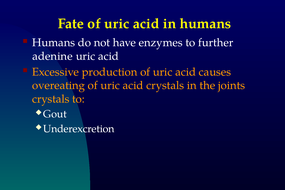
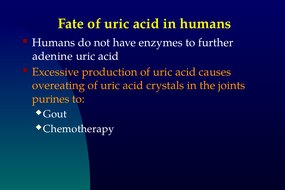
crystals at (51, 99): crystals -> purines
Underexcretion: Underexcretion -> Chemotherapy
